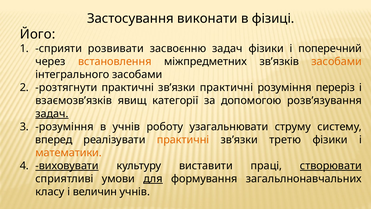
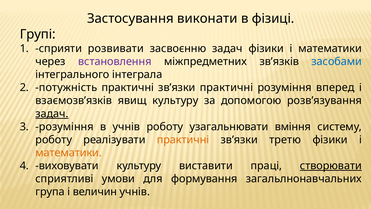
Його: Його -> Групі
поперечний at (330, 49): поперечний -> математики
встановлення colour: orange -> purple
засобами at (337, 62) colour: orange -> blue
інтегрального засобами: засобами -> інтеграла
розтягнути: розтягнути -> потужність
переріз: переріз -> вперед
явищ категорії: категорії -> культуру
струму: струму -> вміння
вперед at (54, 139): вперед -> роботу
виховувати underline: present -> none
для underline: present -> none
класу: класу -> група
